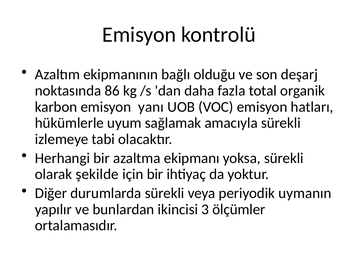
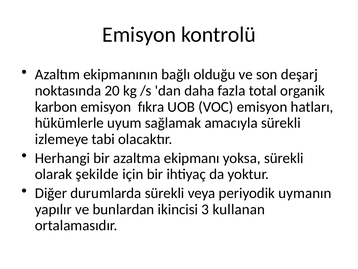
86: 86 -> 20
yanı: yanı -> fıkra
ölçümler: ölçümler -> kullanan
